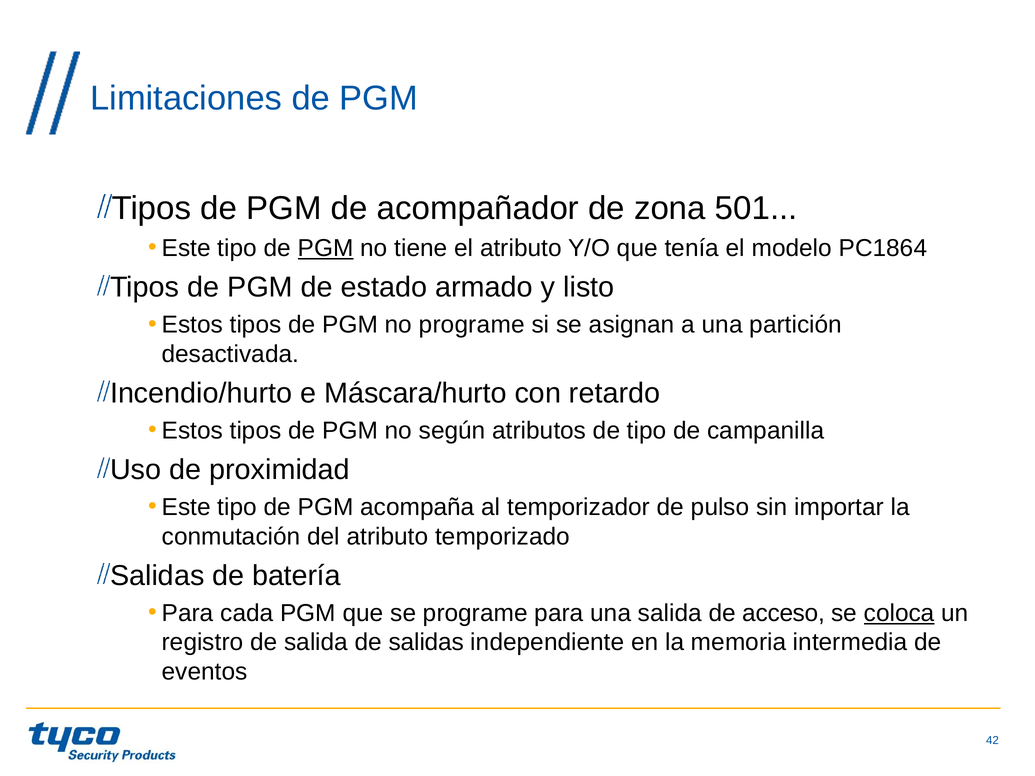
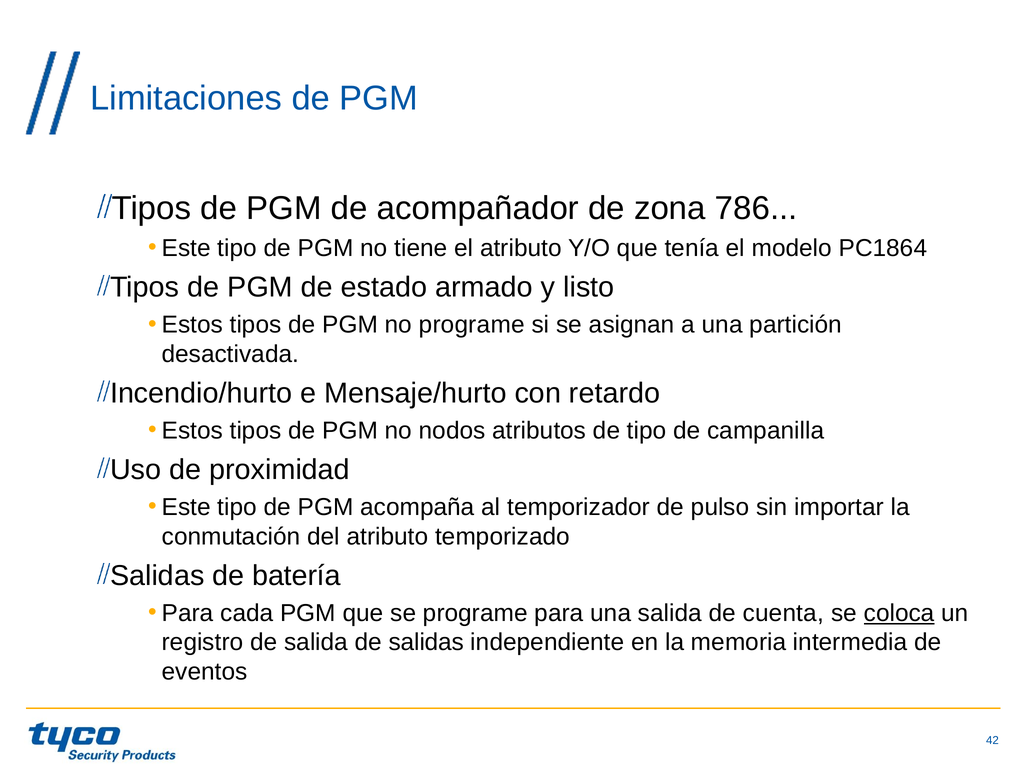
501: 501 -> 786
PGM at (326, 248) underline: present -> none
Máscara/hurto: Máscara/hurto -> Mensaje/hurto
según: según -> nodos
acceso: acceso -> cuenta
